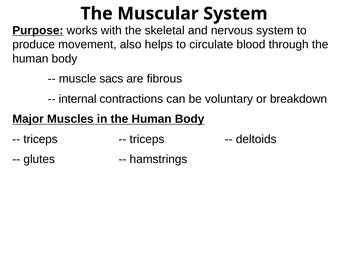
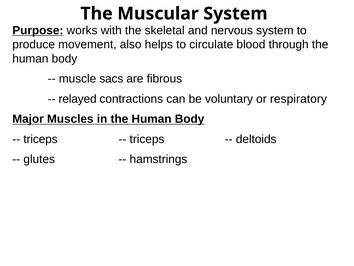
internal: internal -> relayed
breakdown: breakdown -> respiratory
